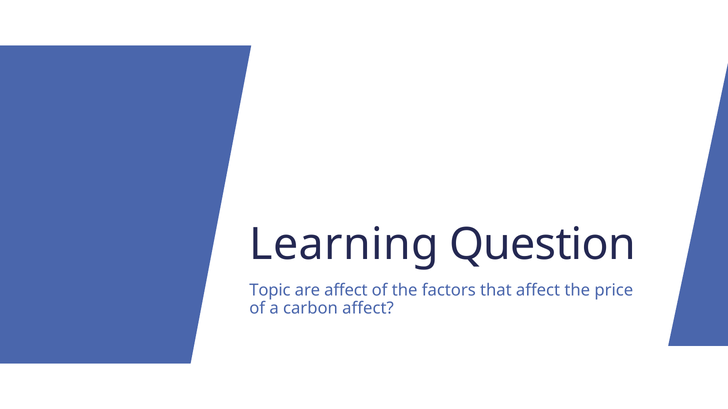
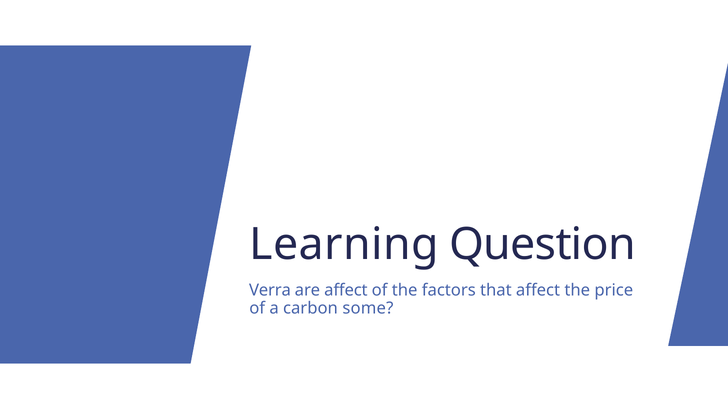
Topic: Topic -> Verra
carbon affect: affect -> some
